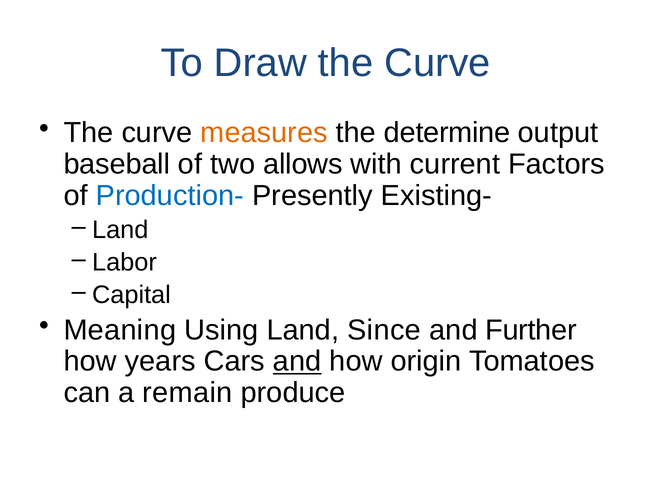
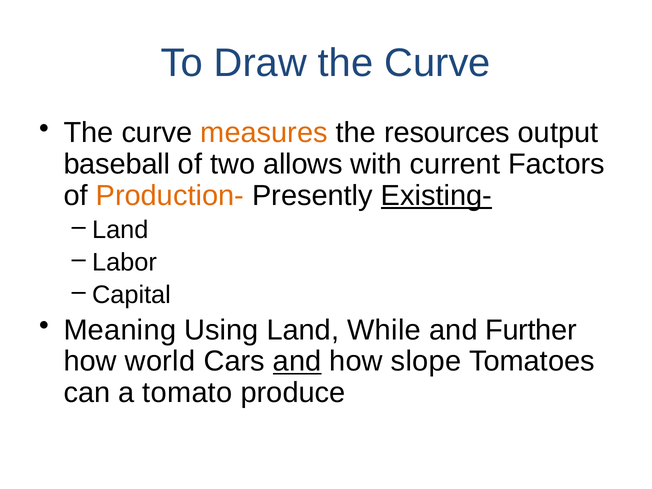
determine: determine -> resources
Production- colour: blue -> orange
Existing- underline: none -> present
Since: Since -> While
years: years -> world
origin: origin -> slope
remain: remain -> tomato
